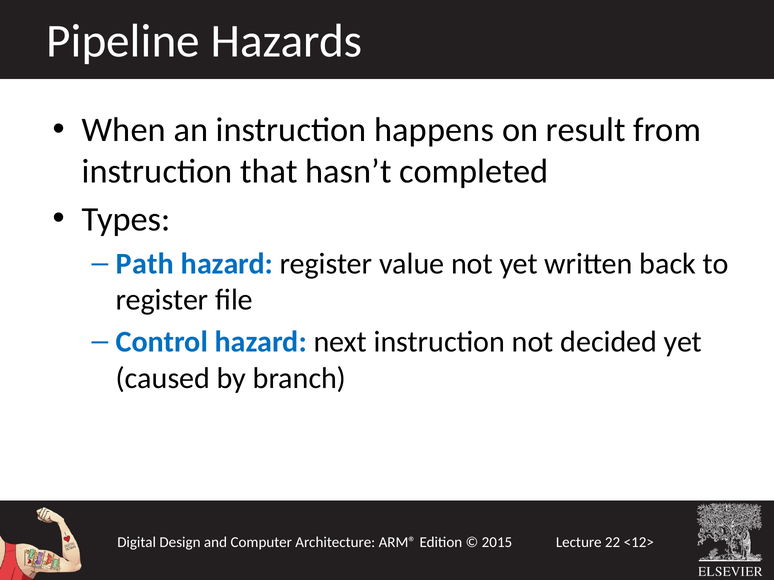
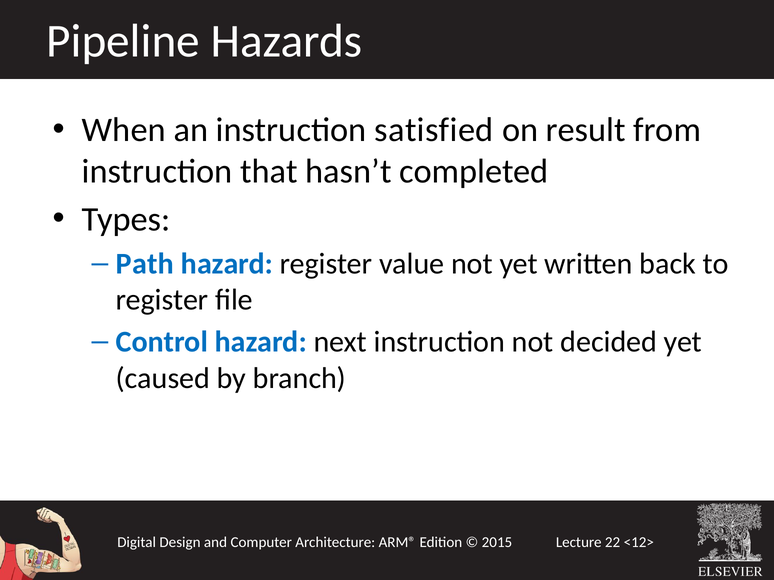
happens: happens -> satisfied
